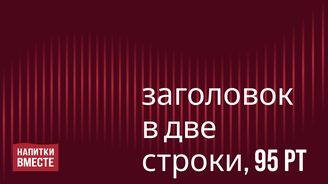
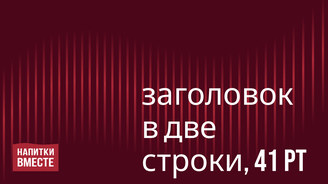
95: 95 -> 41
